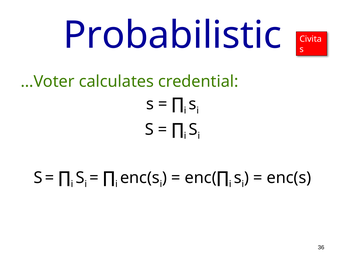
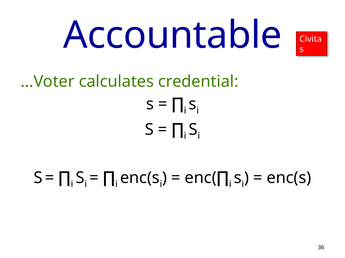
Probabilistic: Probabilistic -> Accountable
